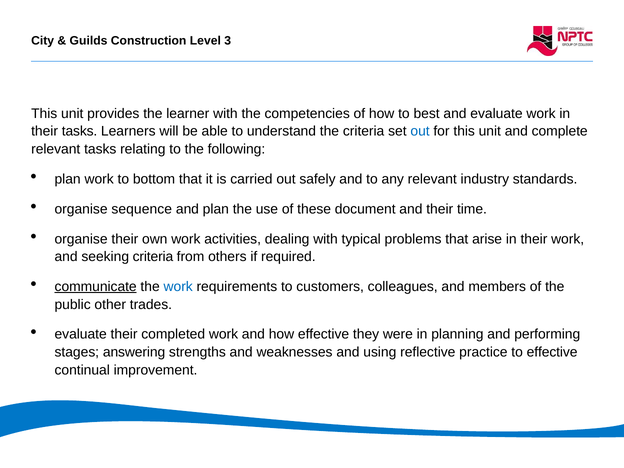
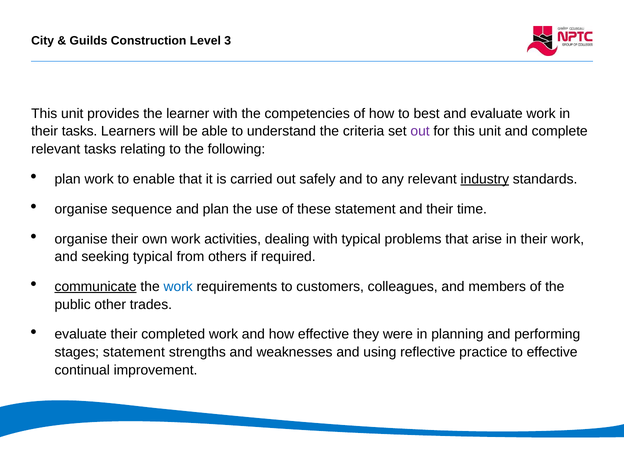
out at (420, 131) colour: blue -> purple
bottom: bottom -> enable
industry underline: none -> present
these document: document -> statement
seeking criteria: criteria -> typical
stages answering: answering -> statement
